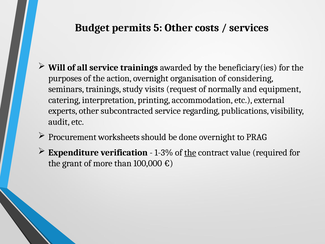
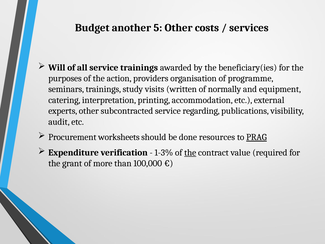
permits: permits -> another
action overnight: overnight -> providers
considering: considering -> programme
request: request -> written
done overnight: overnight -> resources
PRAG underline: none -> present
